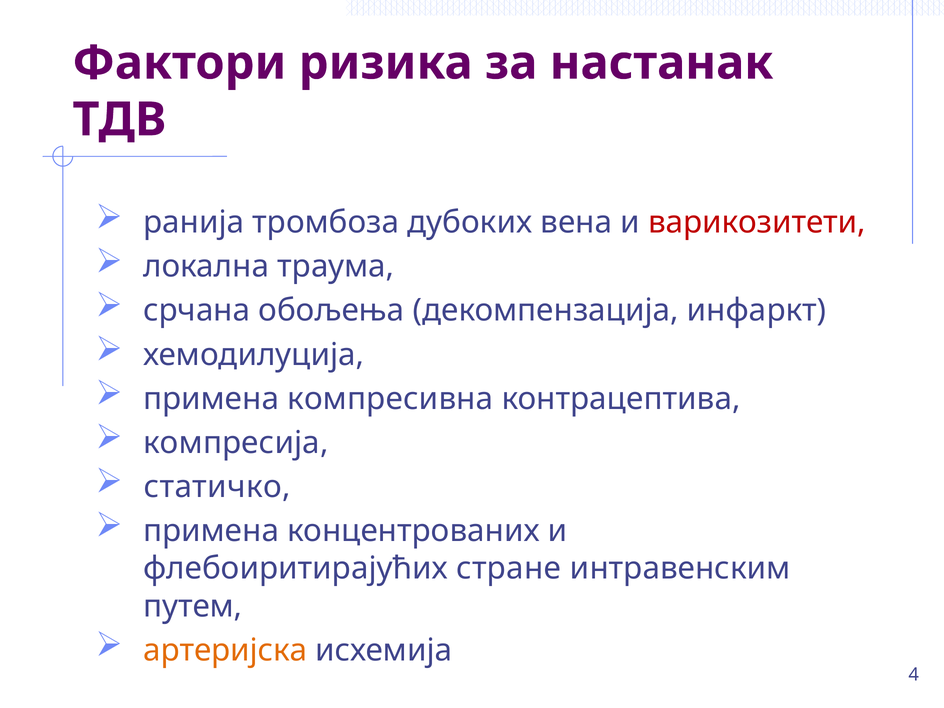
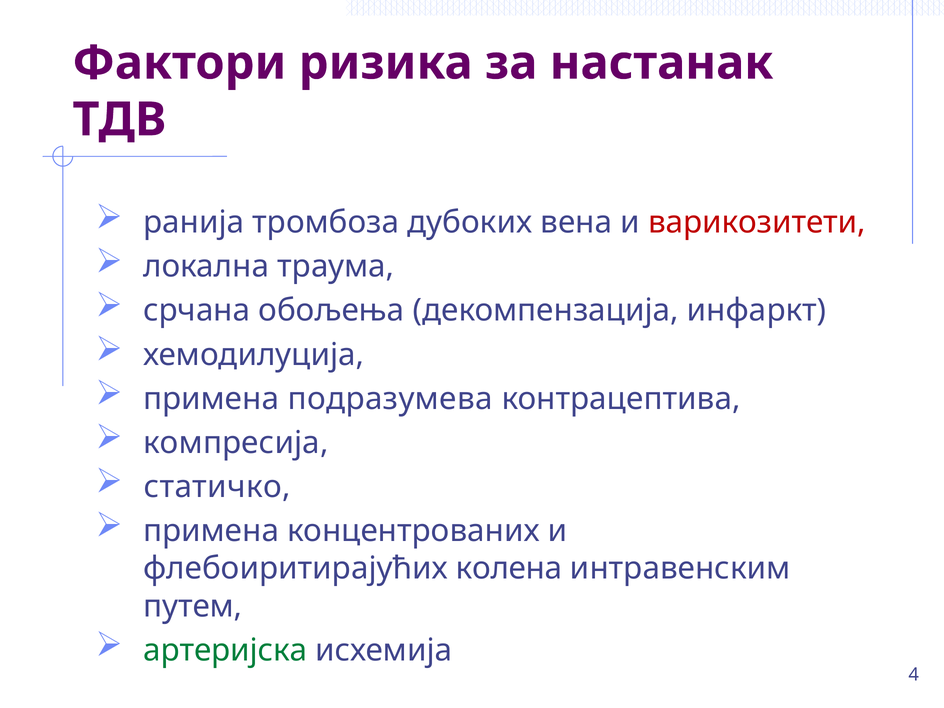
компресивна: компресивна -> подразумева
стране: стране -> колена
артеријска colour: orange -> green
